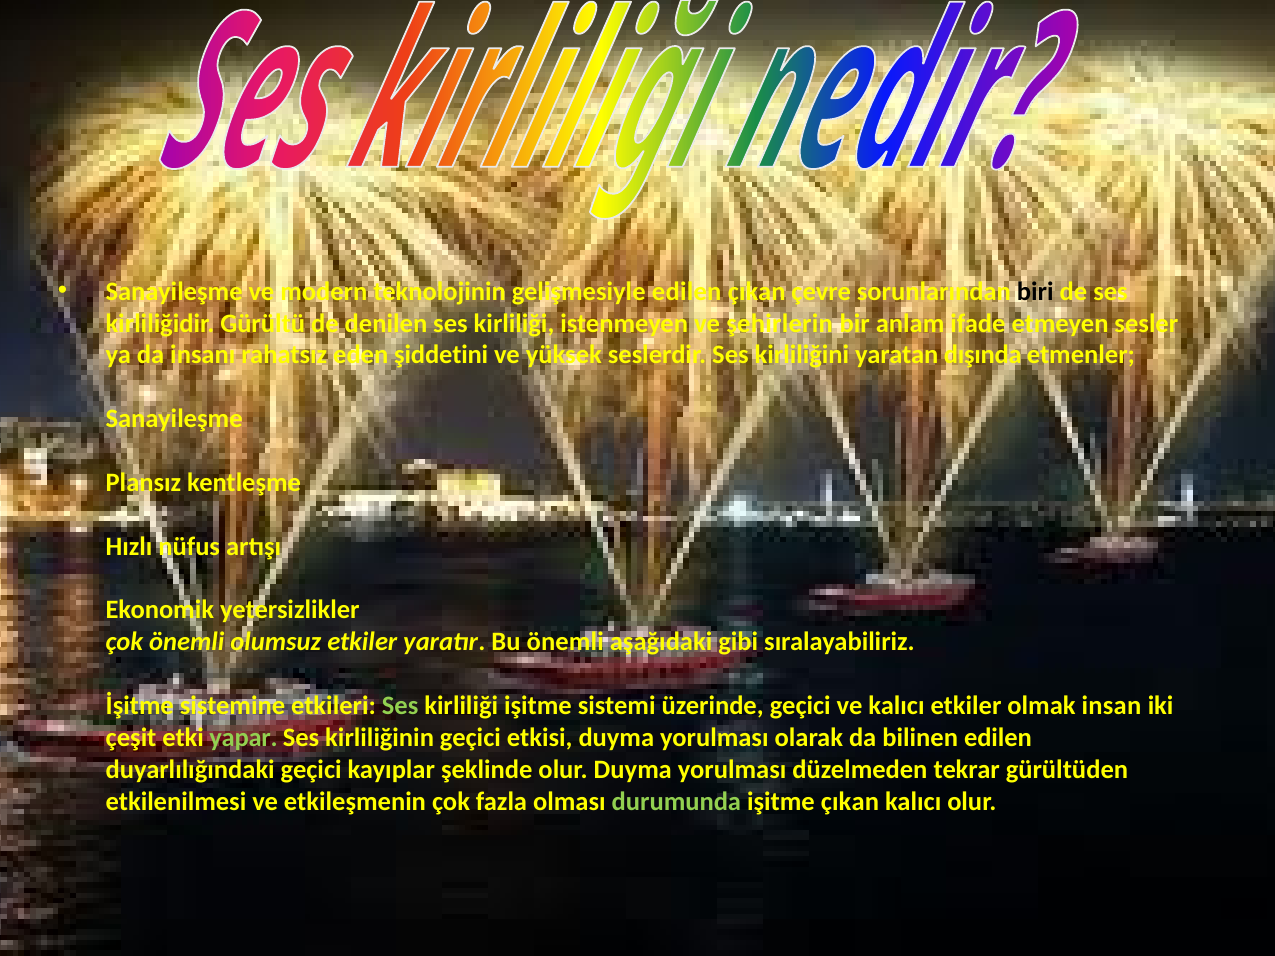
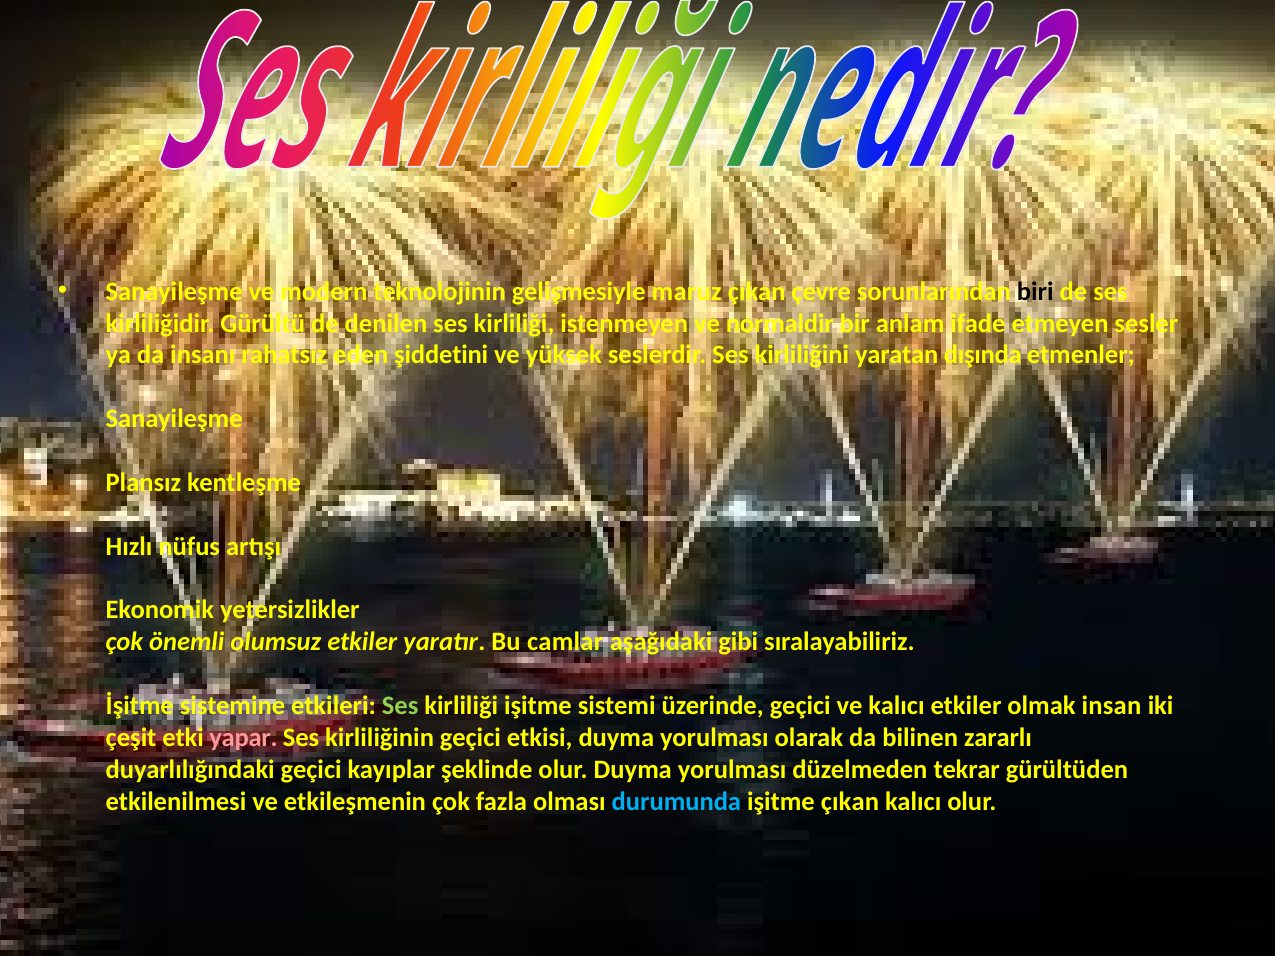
gelişmesiyle edilen: edilen -> maruz
şehirlerin: şehirlerin -> normaldir
Bu önemli: önemli -> camlar
yapar colour: light green -> pink
bilinen edilen: edilen -> zararlı
durumunda colour: light green -> light blue
